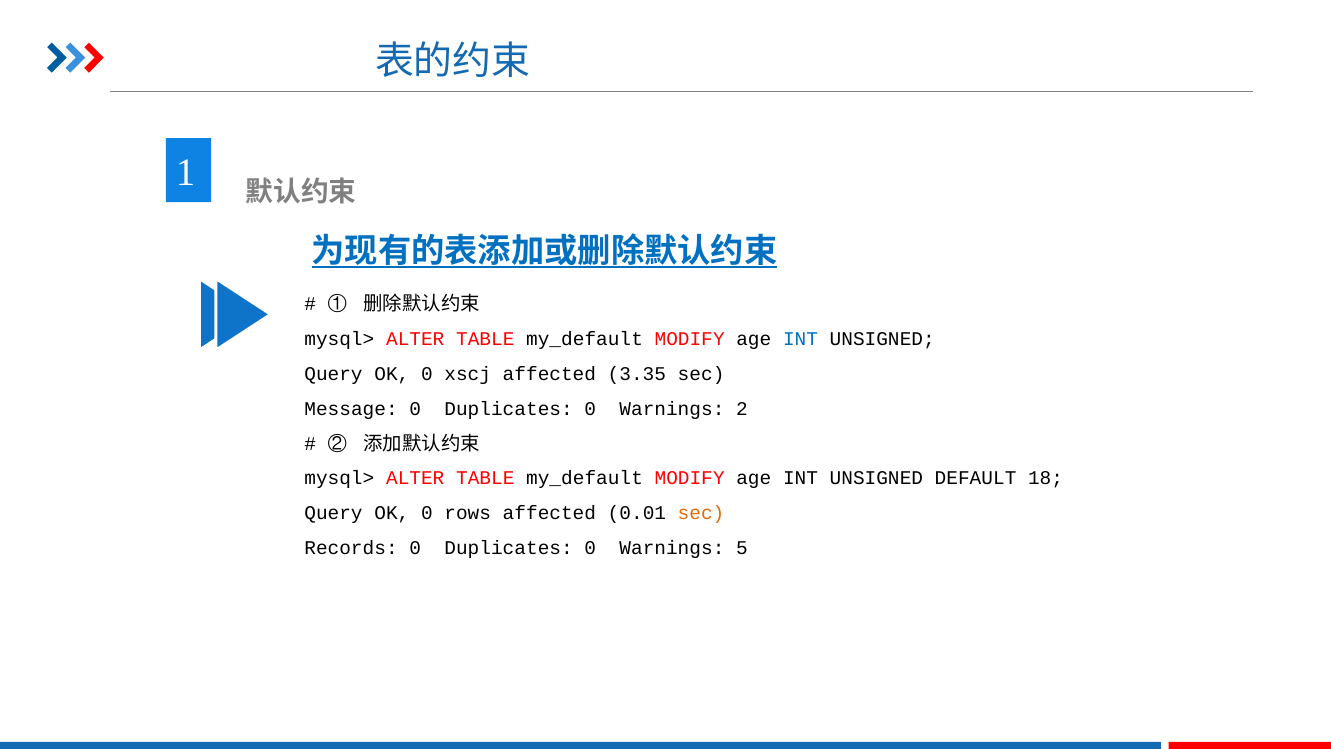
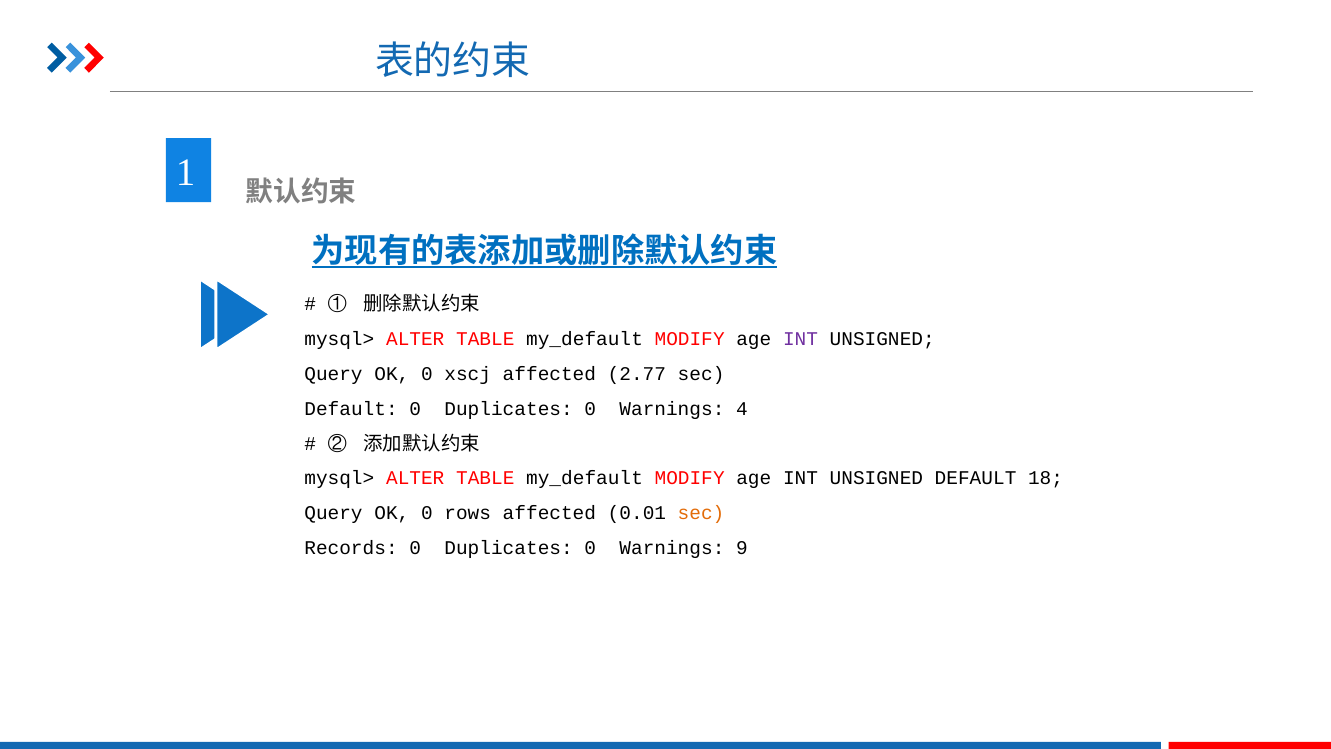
INT at (801, 339) colour: blue -> purple
3.35: 3.35 -> 2.77
Message at (351, 409): Message -> Default
2: 2 -> 4
5: 5 -> 9
